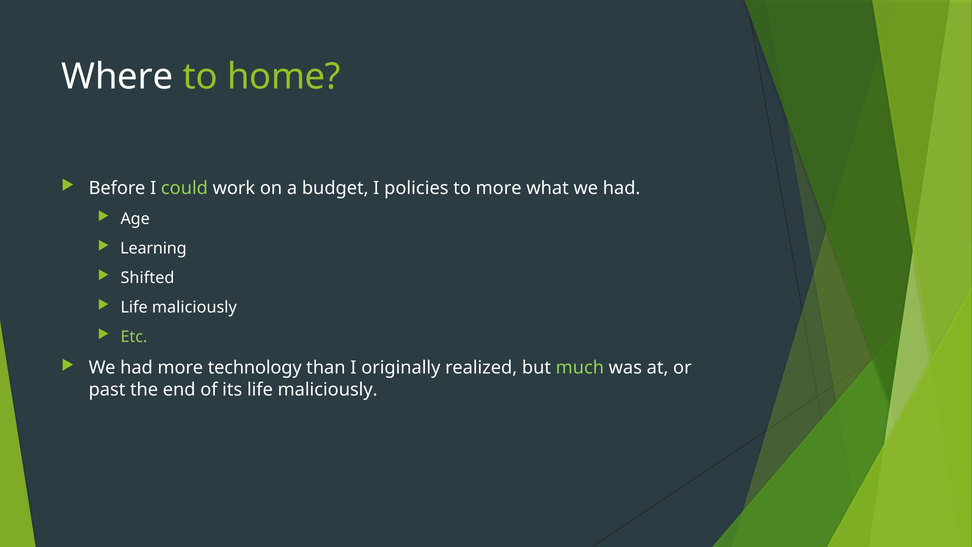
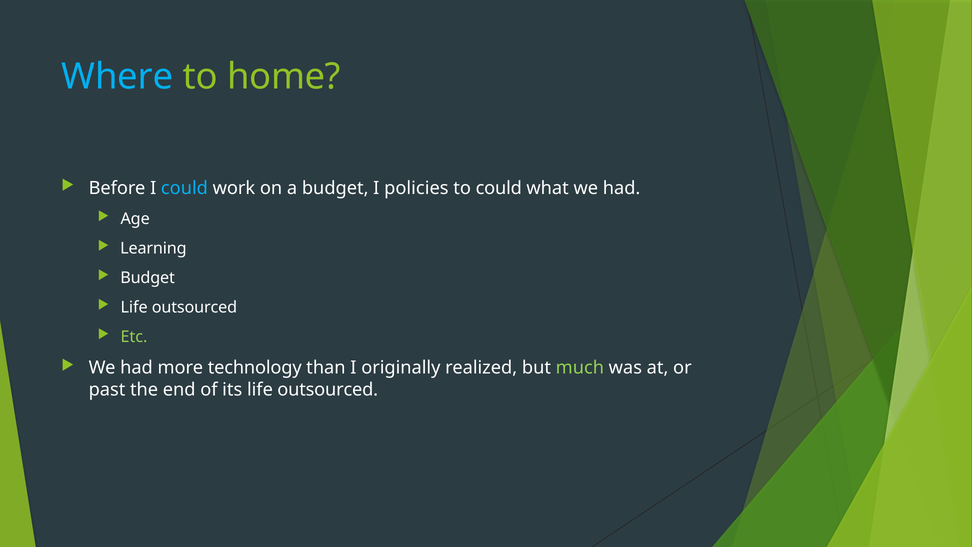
Where colour: white -> light blue
could at (184, 188) colour: light green -> light blue
to more: more -> could
Shifted at (147, 278): Shifted -> Budget
maliciously at (194, 307): maliciously -> outsourced
its life maliciously: maliciously -> outsourced
